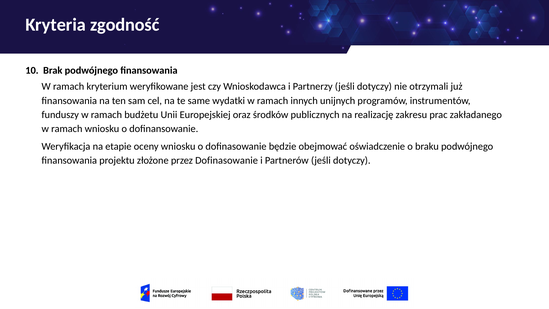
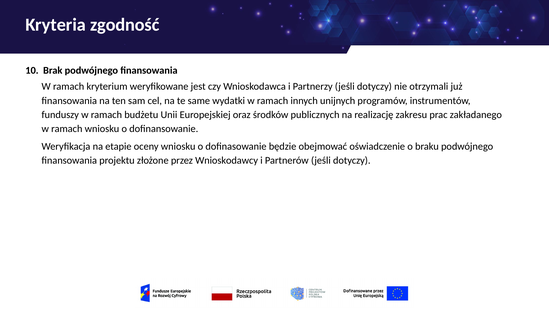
przez Dofinasowanie: Dofinasowanie -> Wnioskodawcy
